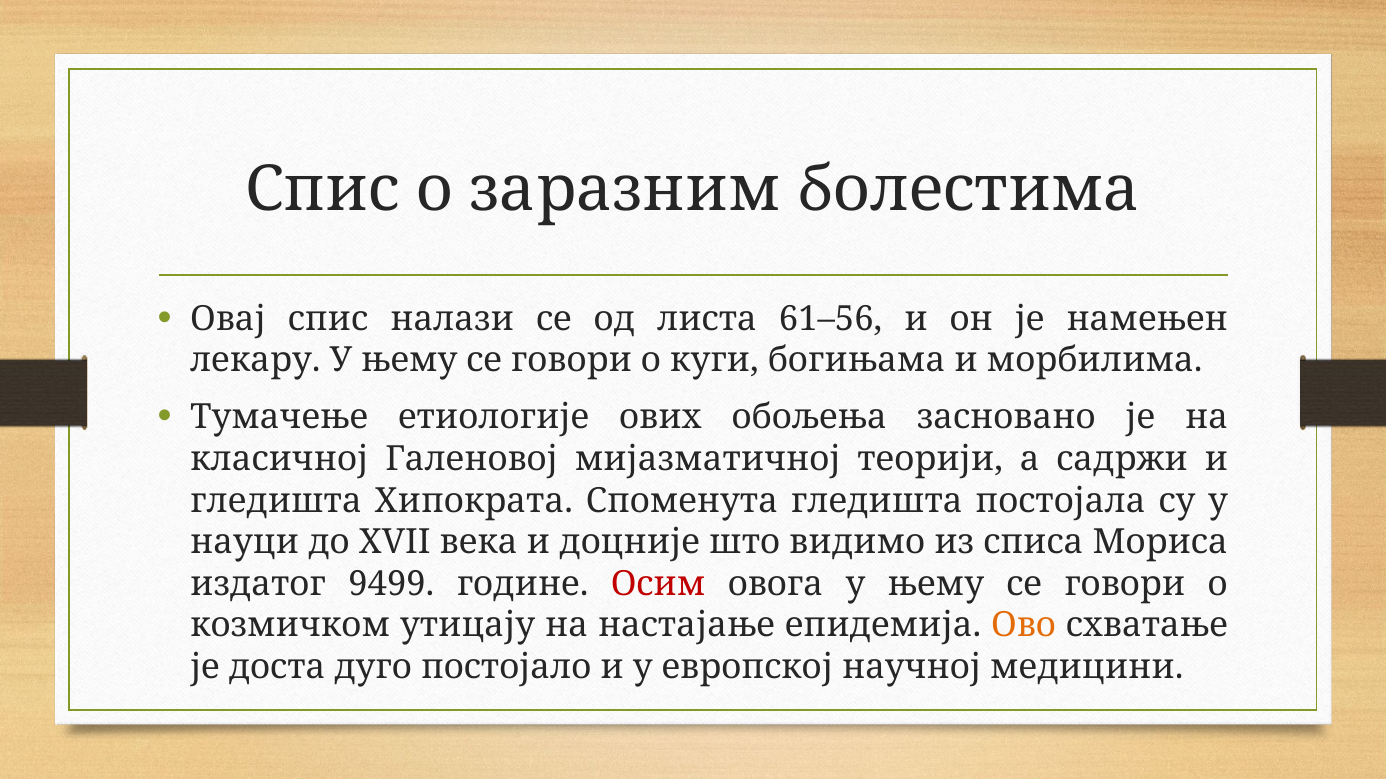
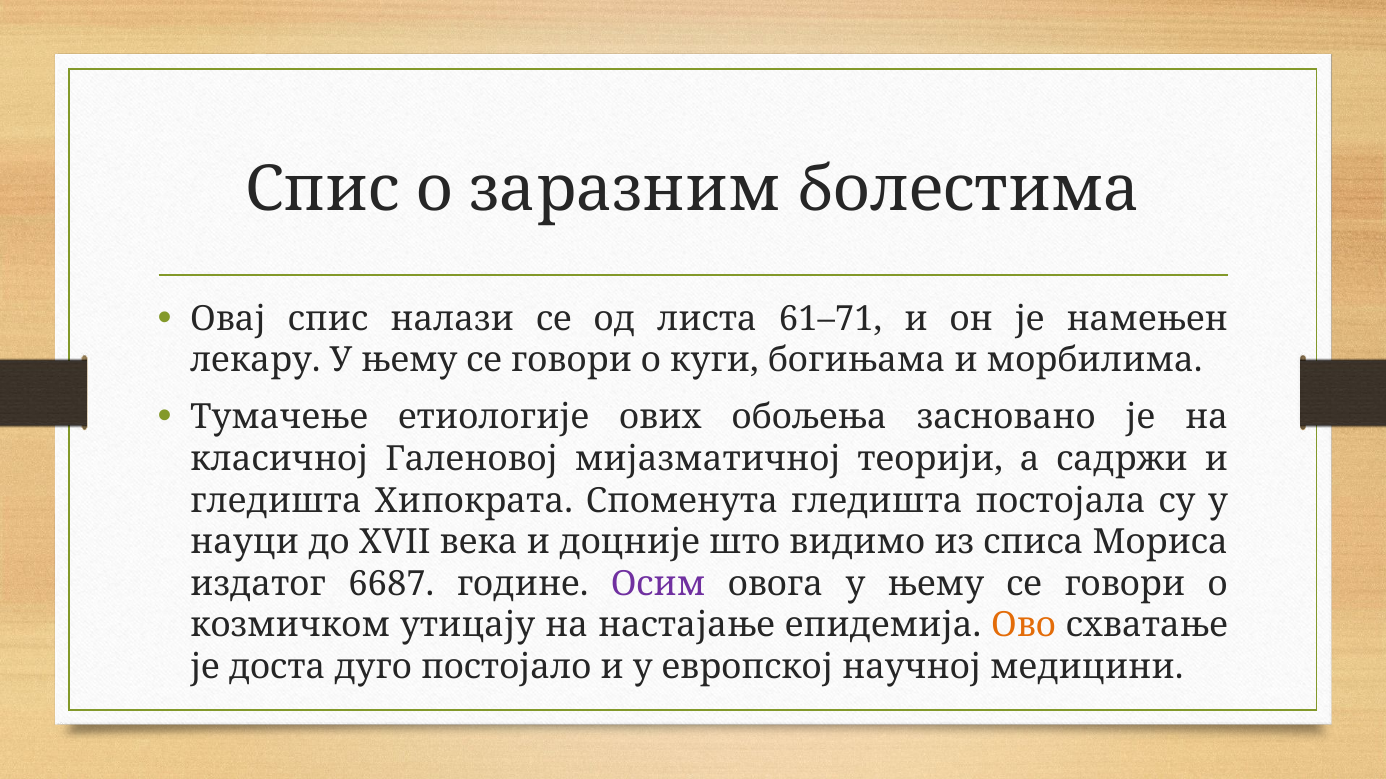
61–56: 61–56 -> 61–71
9499: 9499 -> 6687
Осим colour: red -> purple
